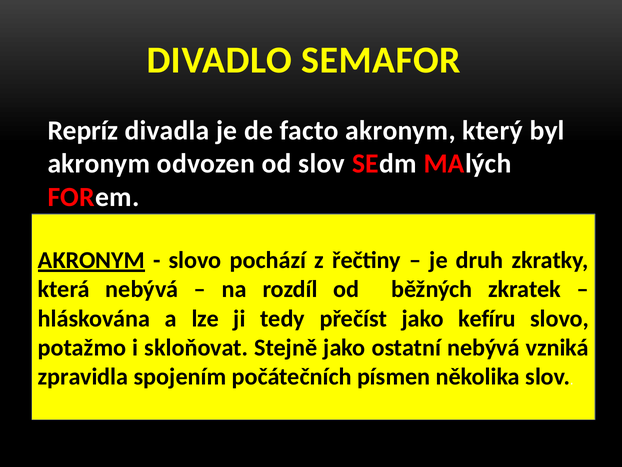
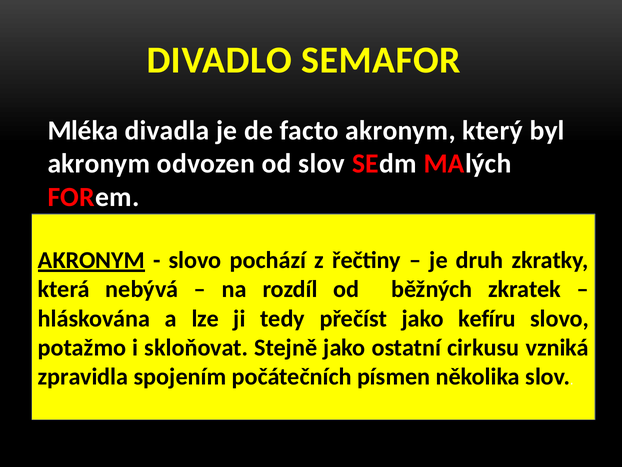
Repríz: Repríz -> Mléka
ostatní nebývá: nebývá -> cirkusu
